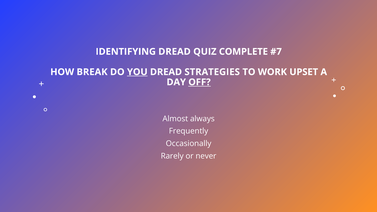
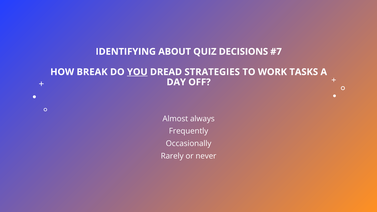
IDENTIFYING DREAD: DREAD -> ABOUT
COMPLETE: COMPLETE -> DECISIONS
UPSET: UPSET -> TASKS
OFF underline: present -> none
